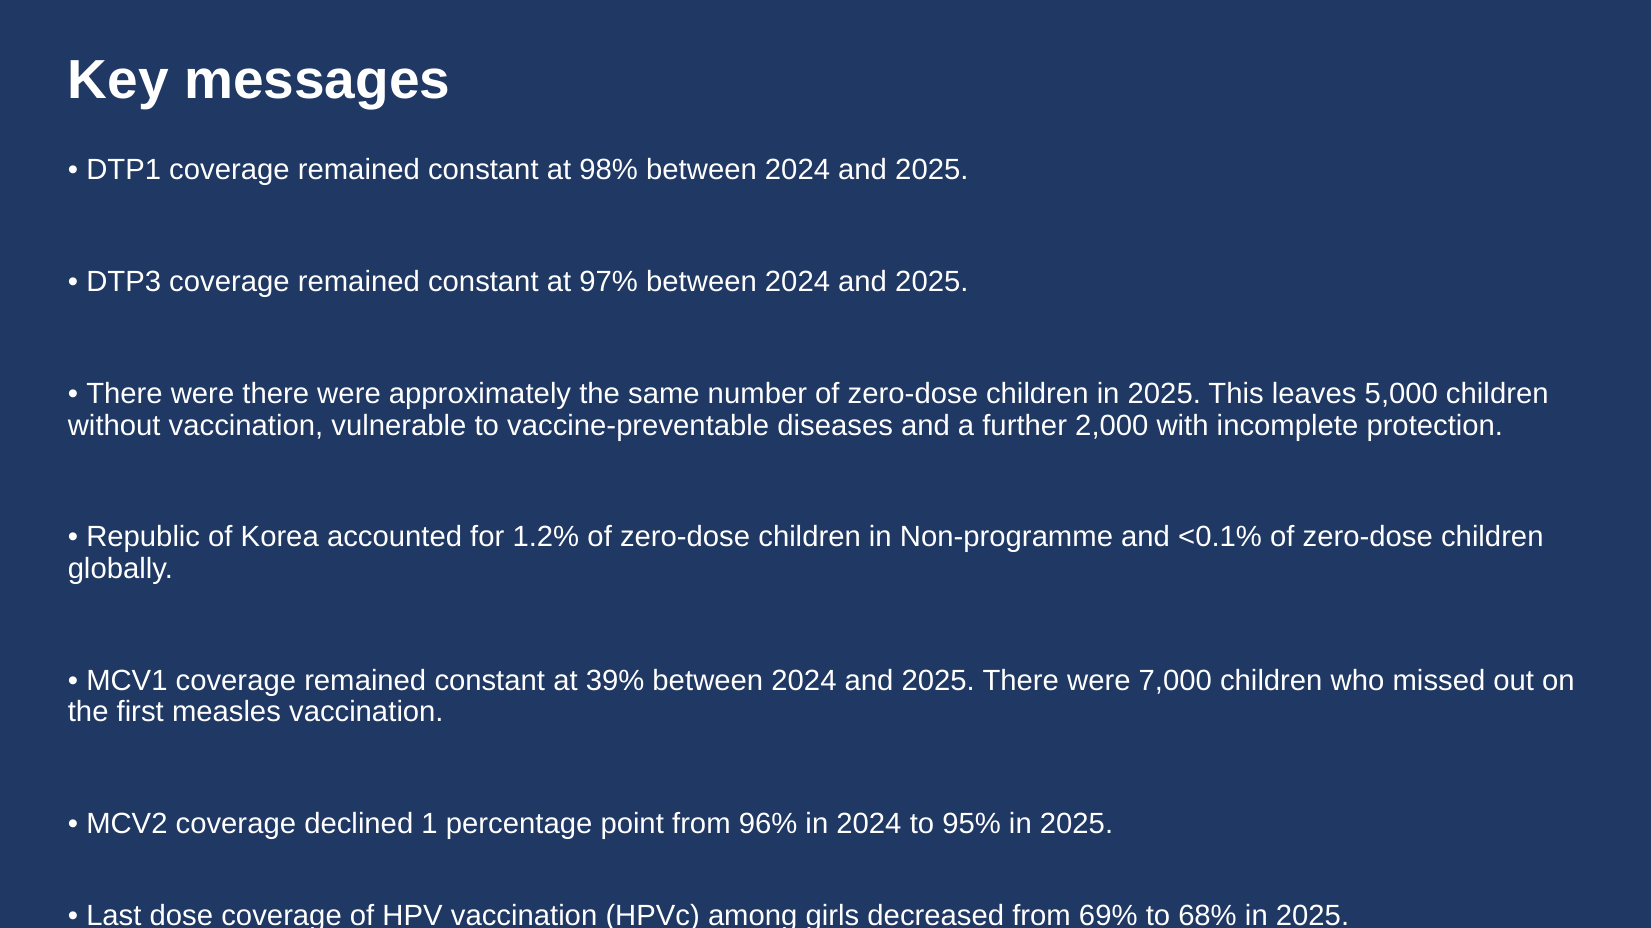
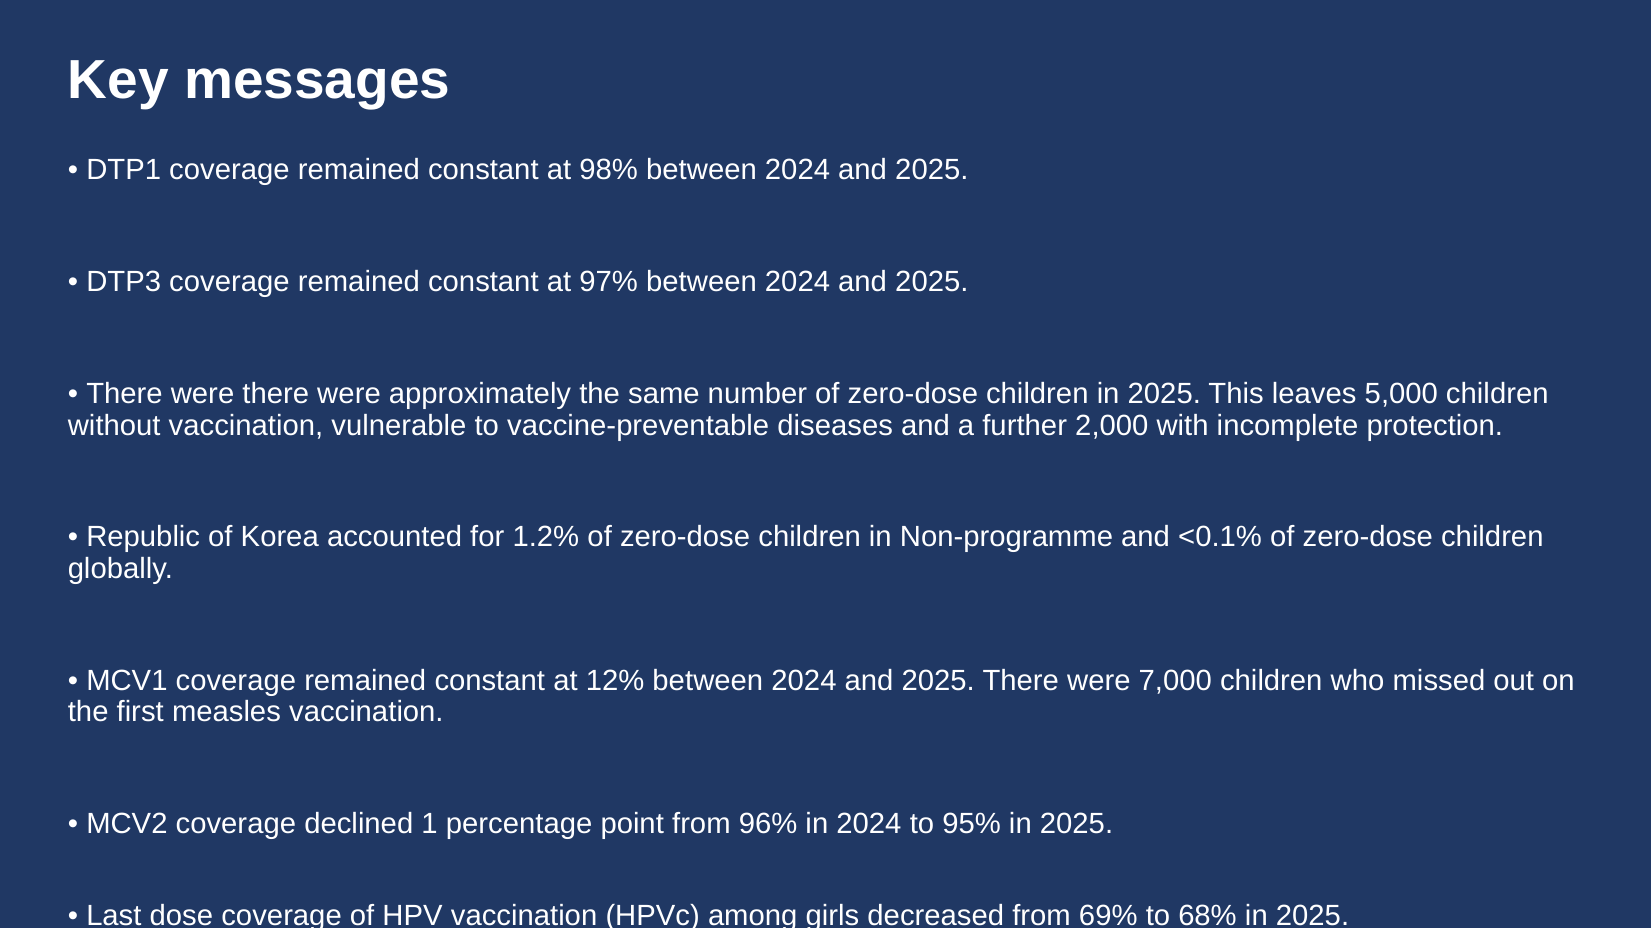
39%: 39% -> 12%
